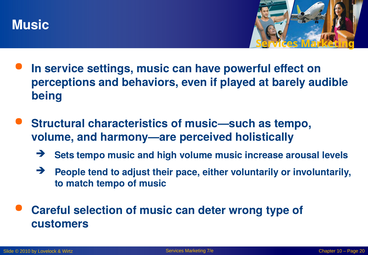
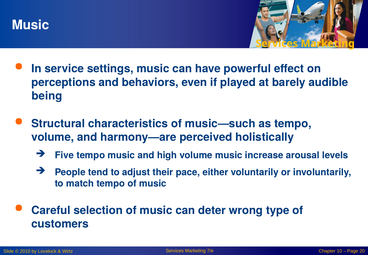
Sets: Sets -> Five
